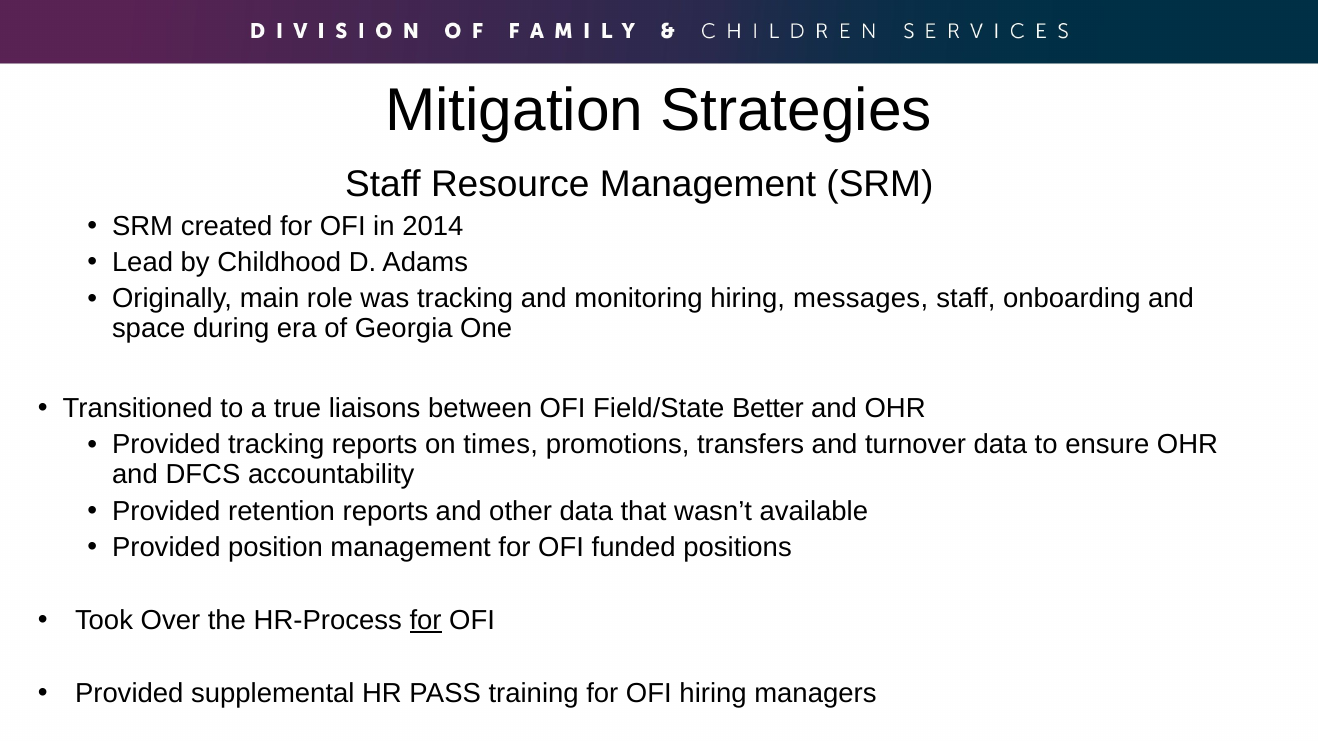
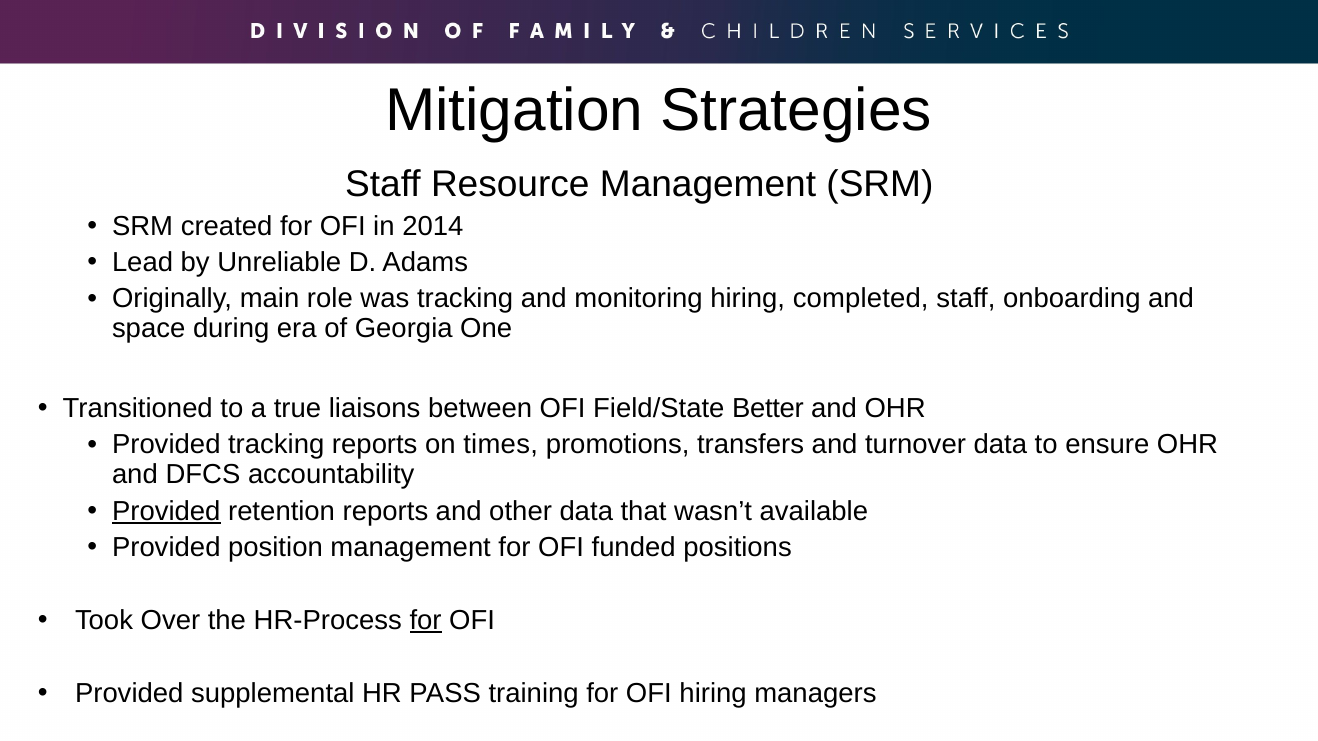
Childhood: Childhood -> Unreliable
messages: messages -> completed
Provided at (166, 511) underline: none -> present
